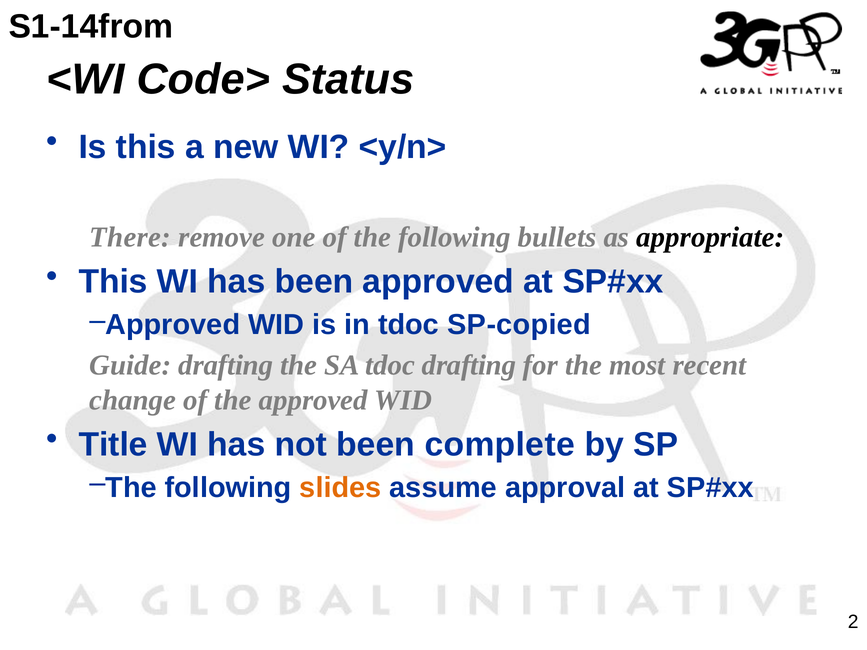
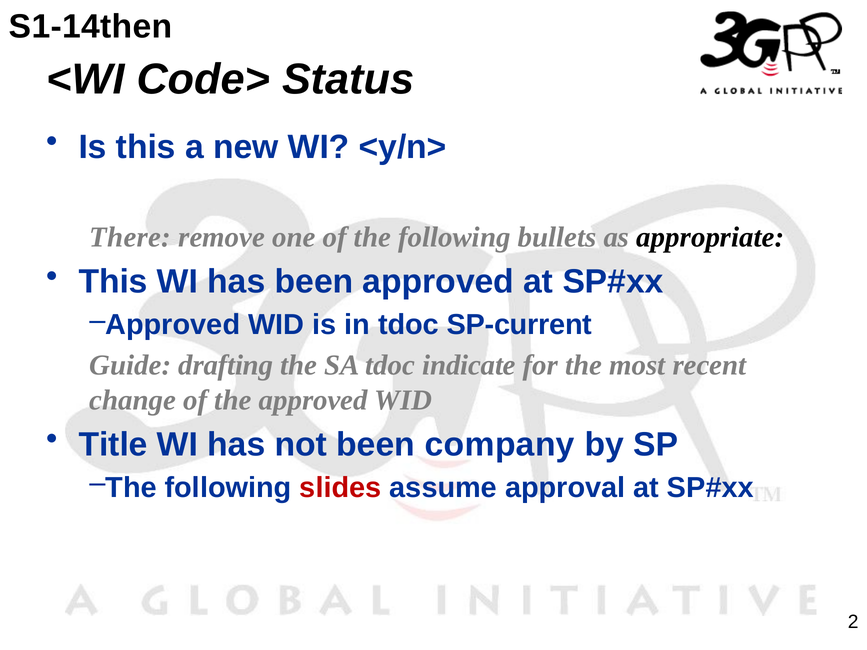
S1-14from: S1-14from -> S1-14then
SP-copied: SP-copied -> SP-current
tdoc drafting: drafting -> indicate
complete: complete -> company
slides colour: orange -> red
